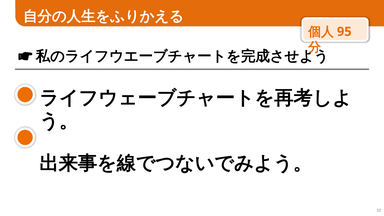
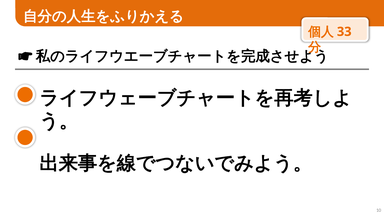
95: 95 -> 33
